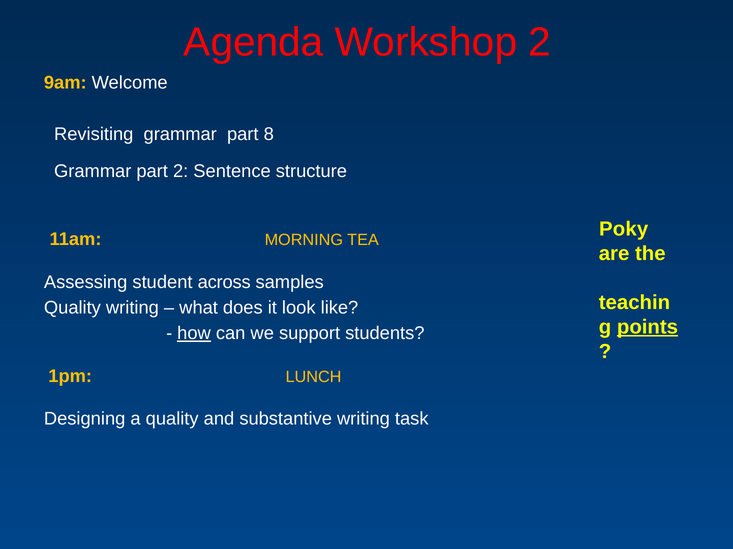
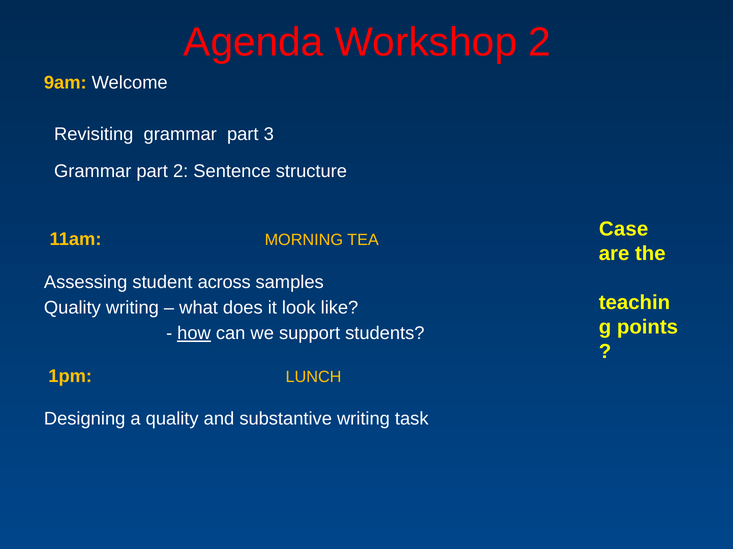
8: 8 -> 3
Poky: Poky -> Case
points underline: present -> none
